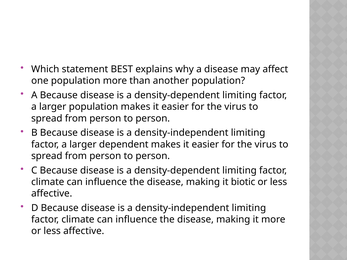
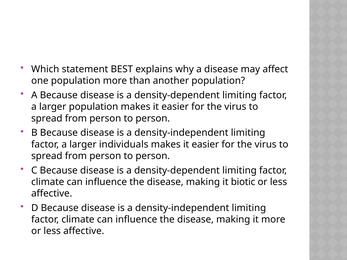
dependent: dependent -> individuals
